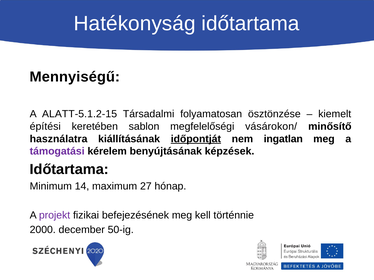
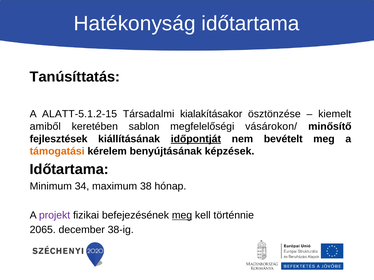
Mennyiségű: Mennyiségű -> Tanúsíttatás
folyamatosan: folyamatosan -> kialakításakor
építési: építési -> amiből
használatra: használatra -> fejlesztések
ingatlan: ingatlan -> bevételt
támogatási colour: purple -> orange
14: 14 -> 34
27: 27 -> 38
meg at (182, 216) underline: none -> present
2000: 2000 -> 2065
50-ig: 50-ig -> 38-ig
